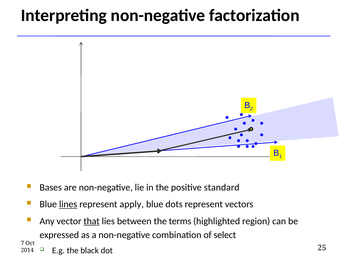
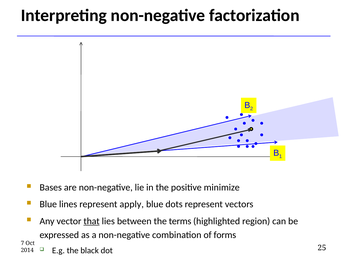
standard: standard -> minimize
lines underline: present -> none
select: select -> forms
